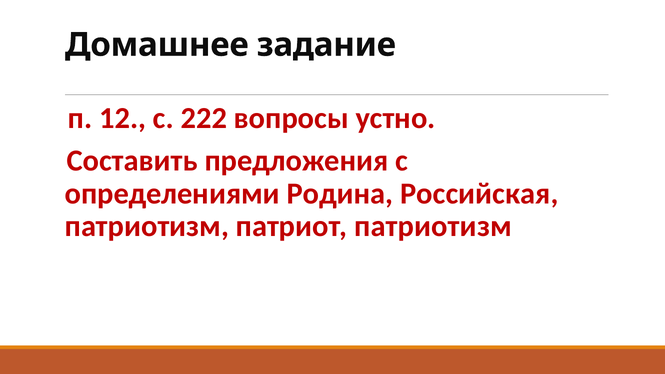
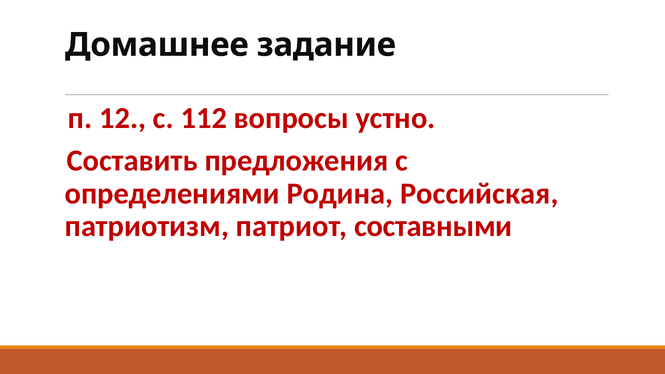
222: 222 -> 112
патриот патриотизм: патриотизм -> составными
